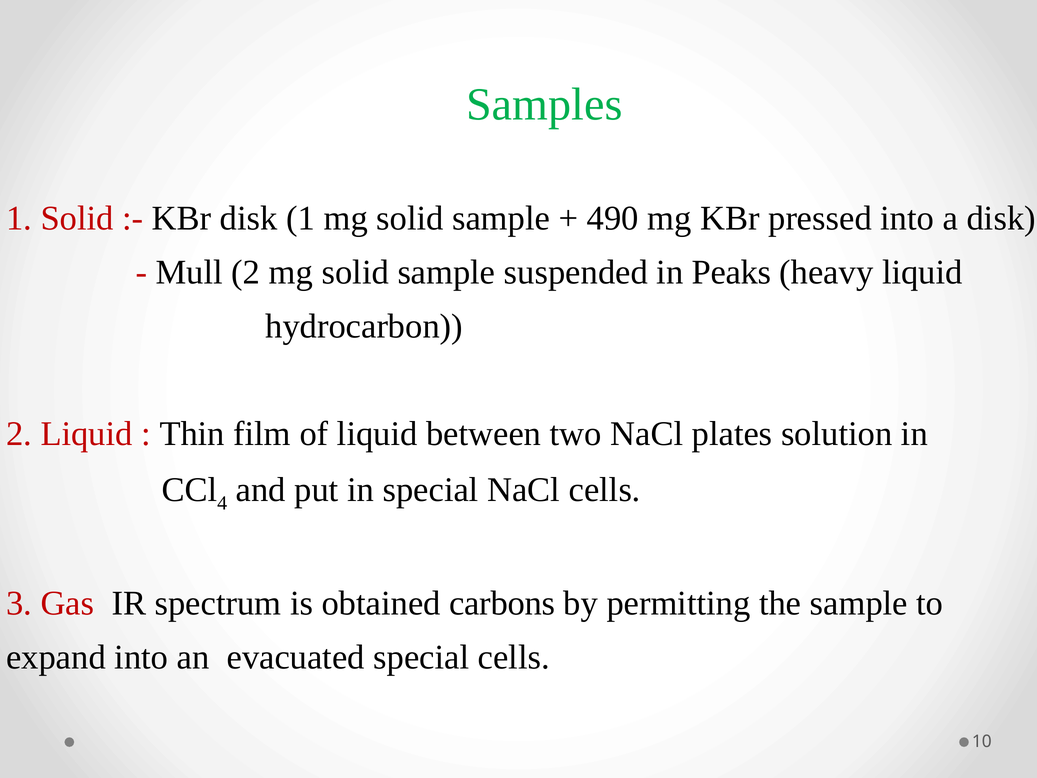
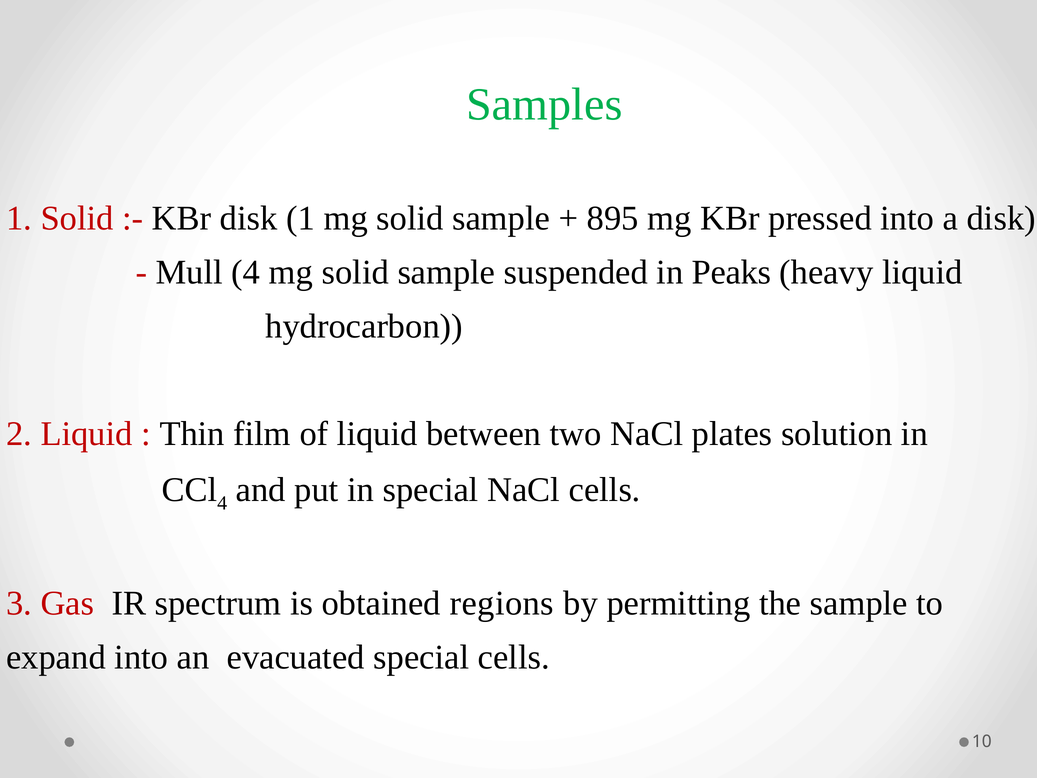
490: 490 -> 895
Mull 2: 2 -> 4
carbons: carbons -> regions
